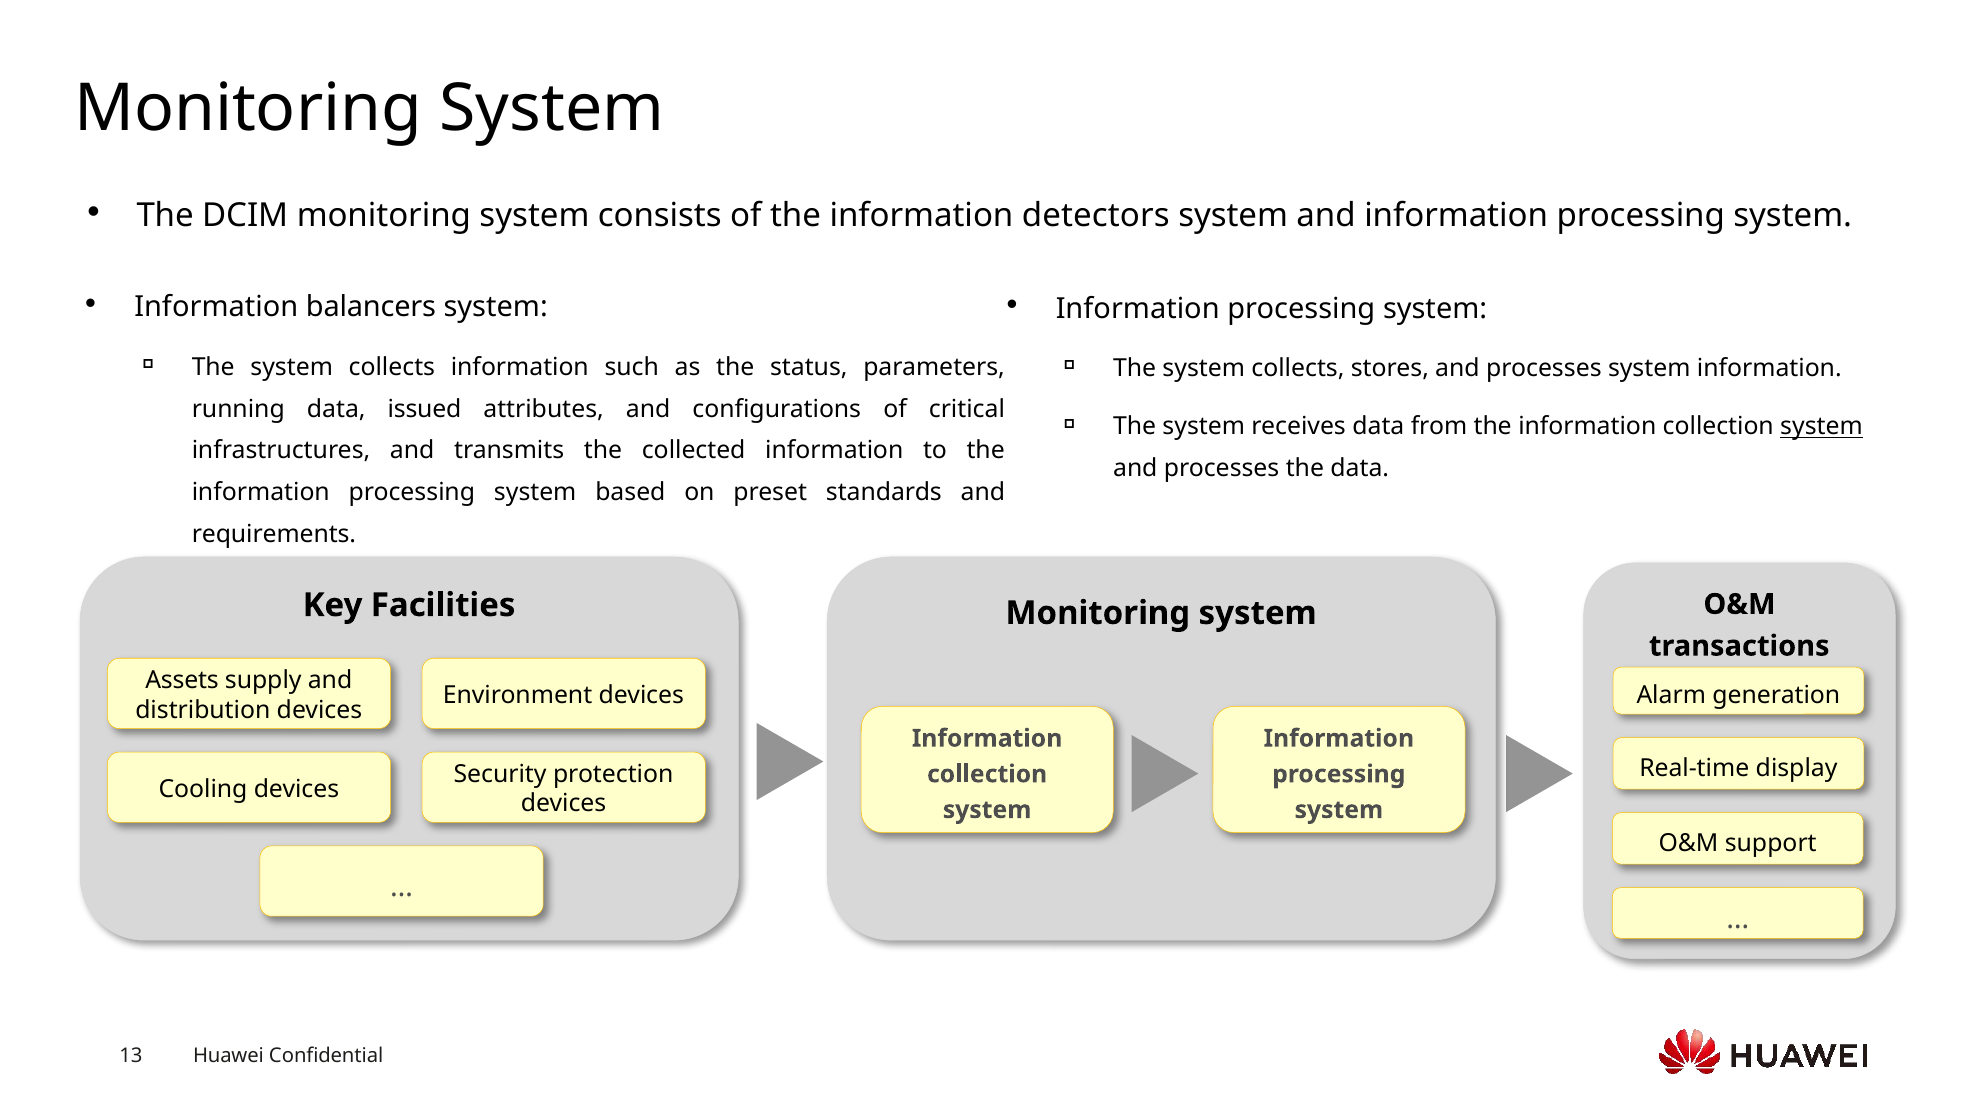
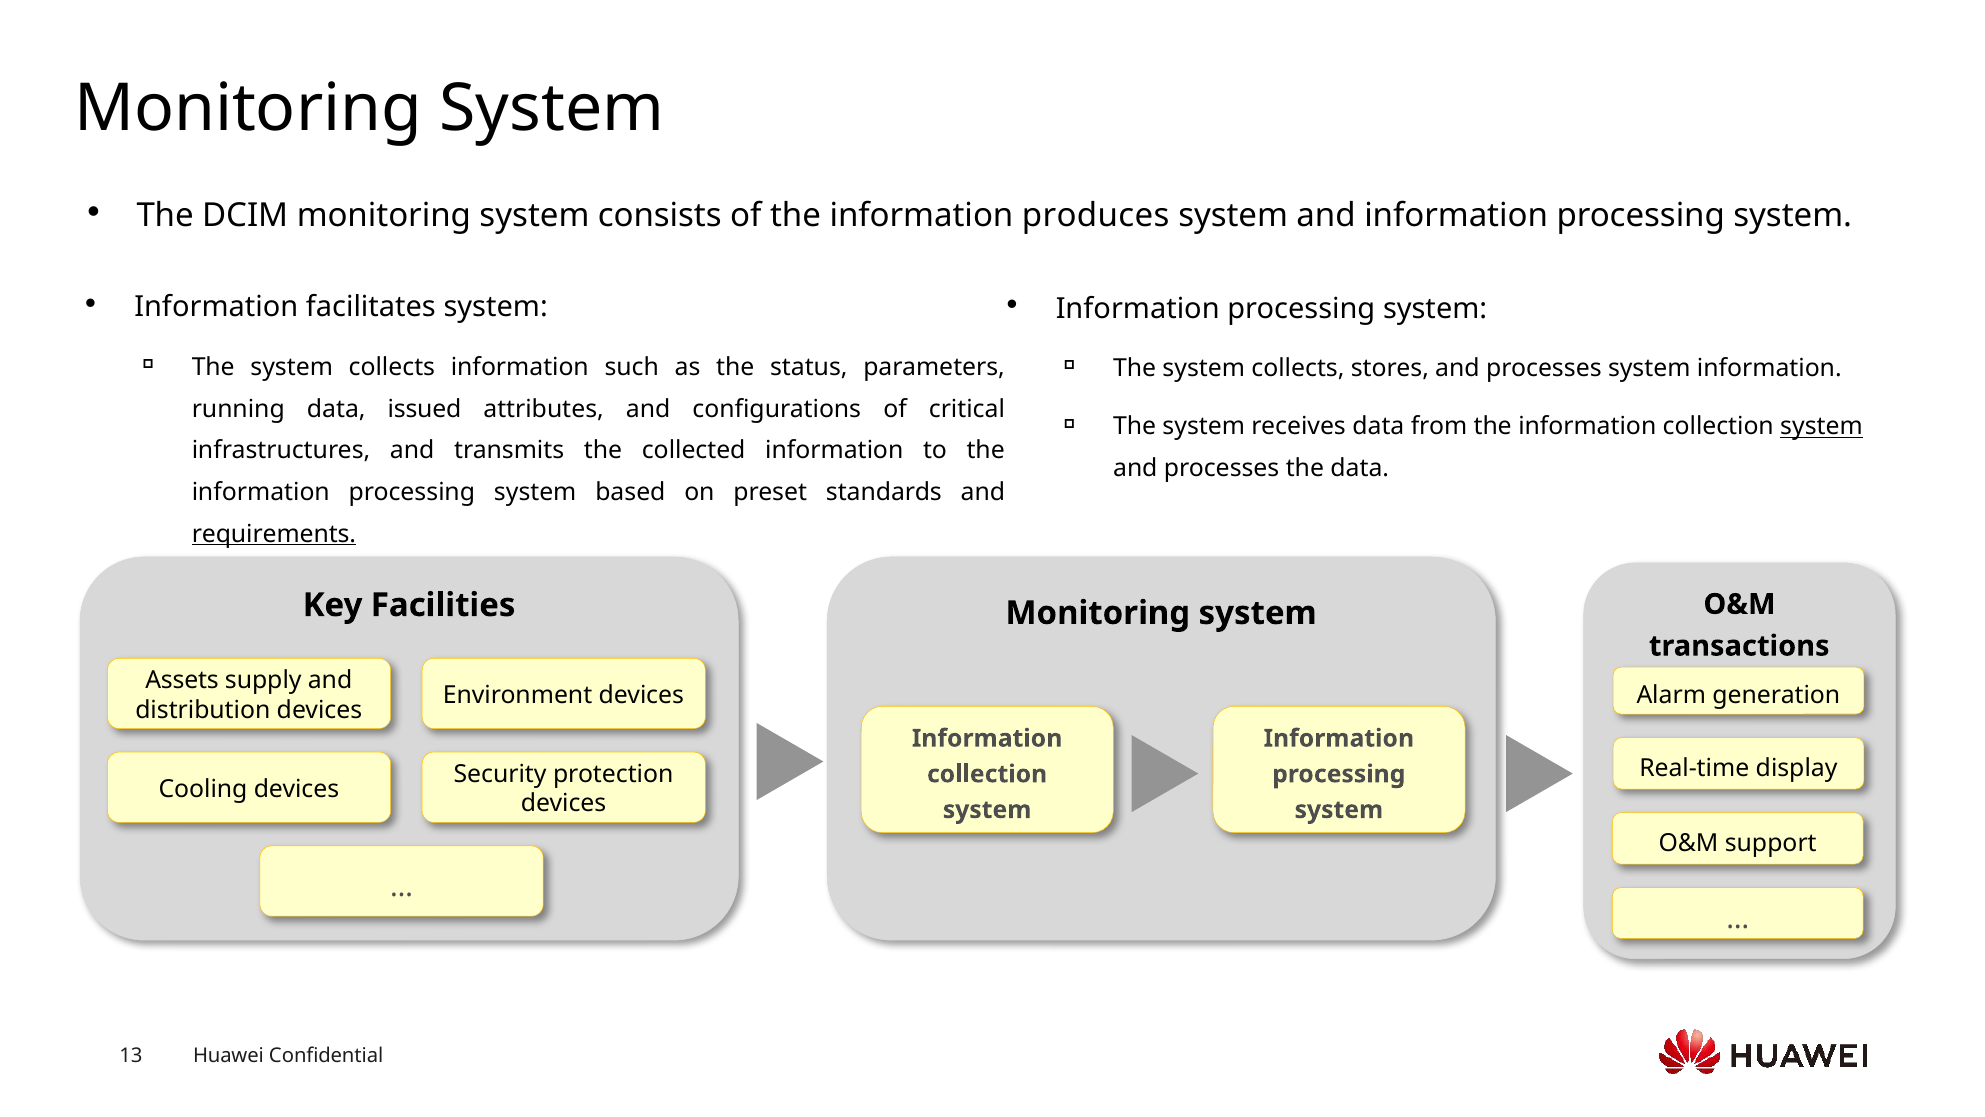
detectors: detectors -> produces
balancers: balancers -> facilitates
requirements underline: none -> present
